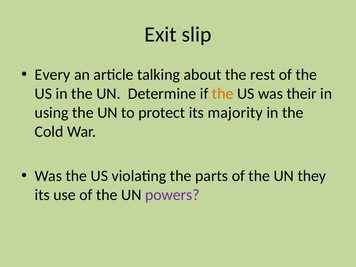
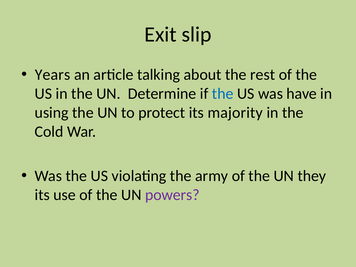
Every: Every -> Years
the at (223, 94) colour: orange -> blue
their: their -> have
parts: parts -> army
